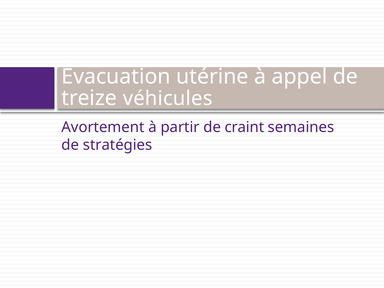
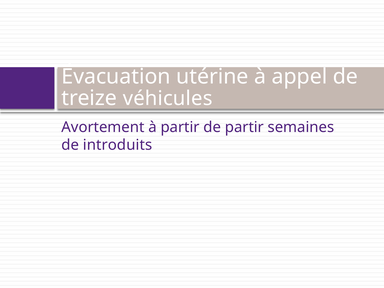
de craint: craint -> partir
stratégies: stratégies -> introduits
